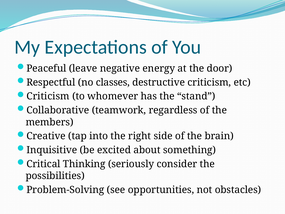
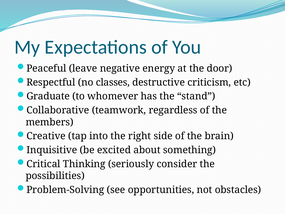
Criticism at (48, 96): Criticism -> Graduate
